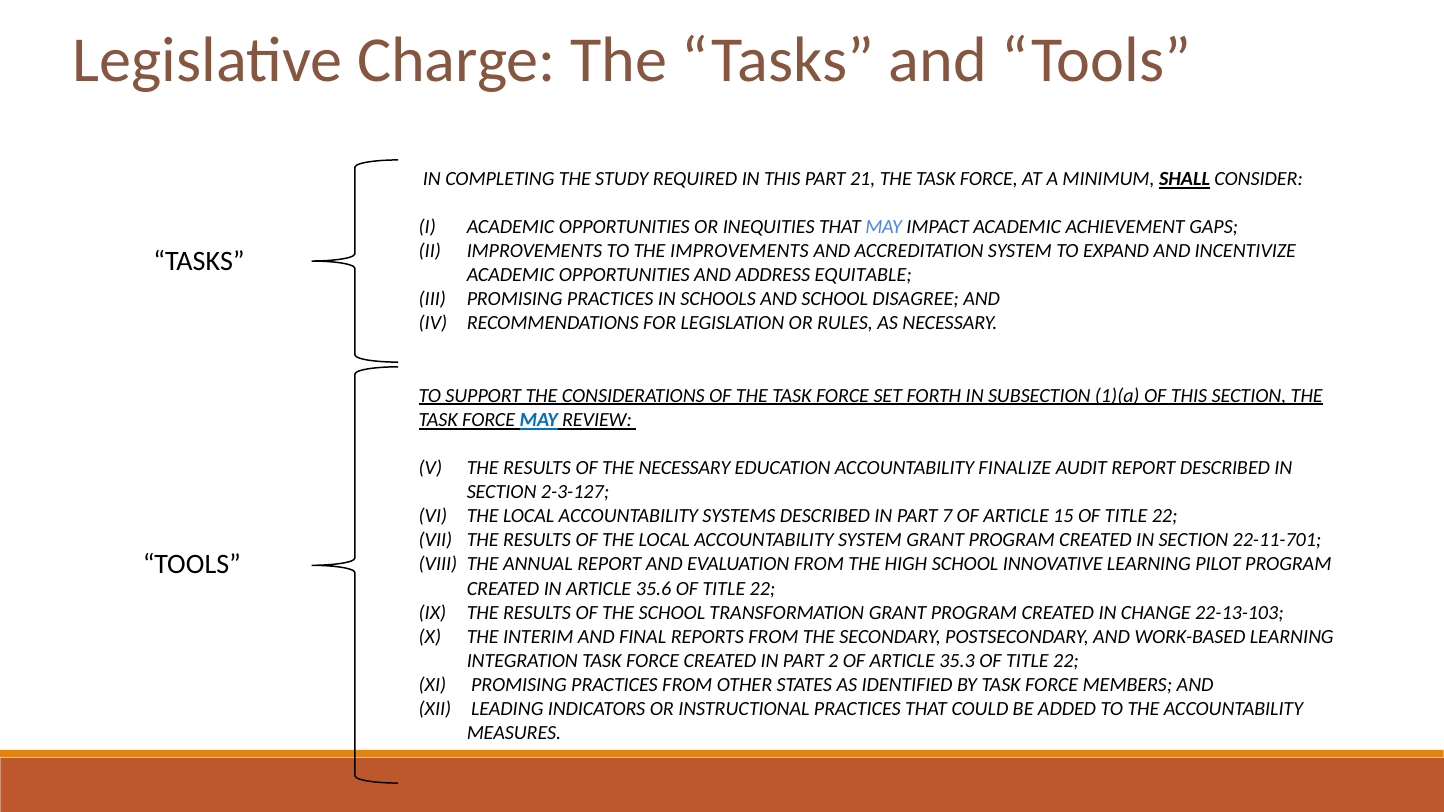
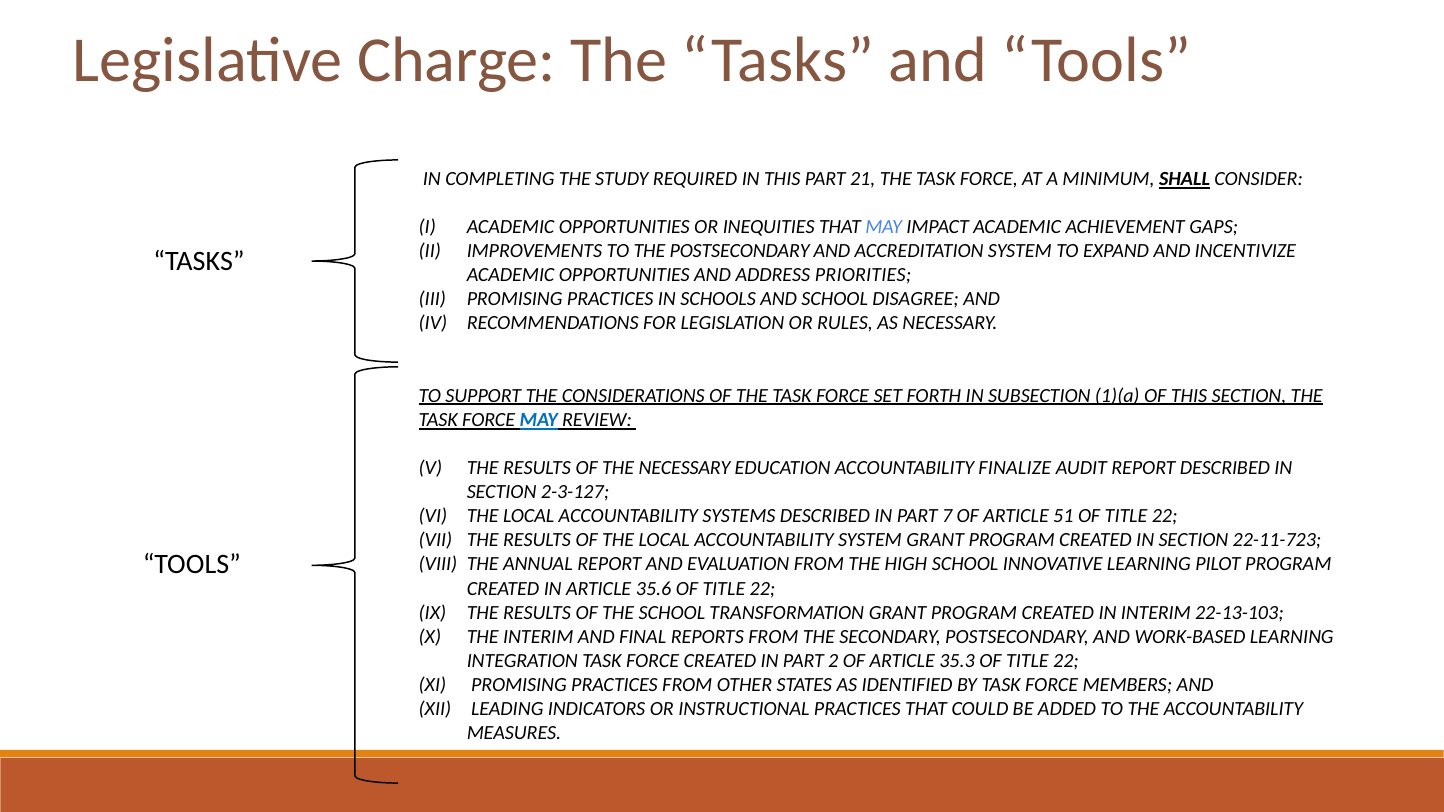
THE IMPROVEMENTS: IMPROVEMENTS -> POSTSECONDARY
EQUITABLE: EQUITABLE -> PRIORITIES
15: 15 -> 51
22-11-701: 22-11-701 -> 22-11-723
IN CHANGE: CHANGE -> INTERIM
